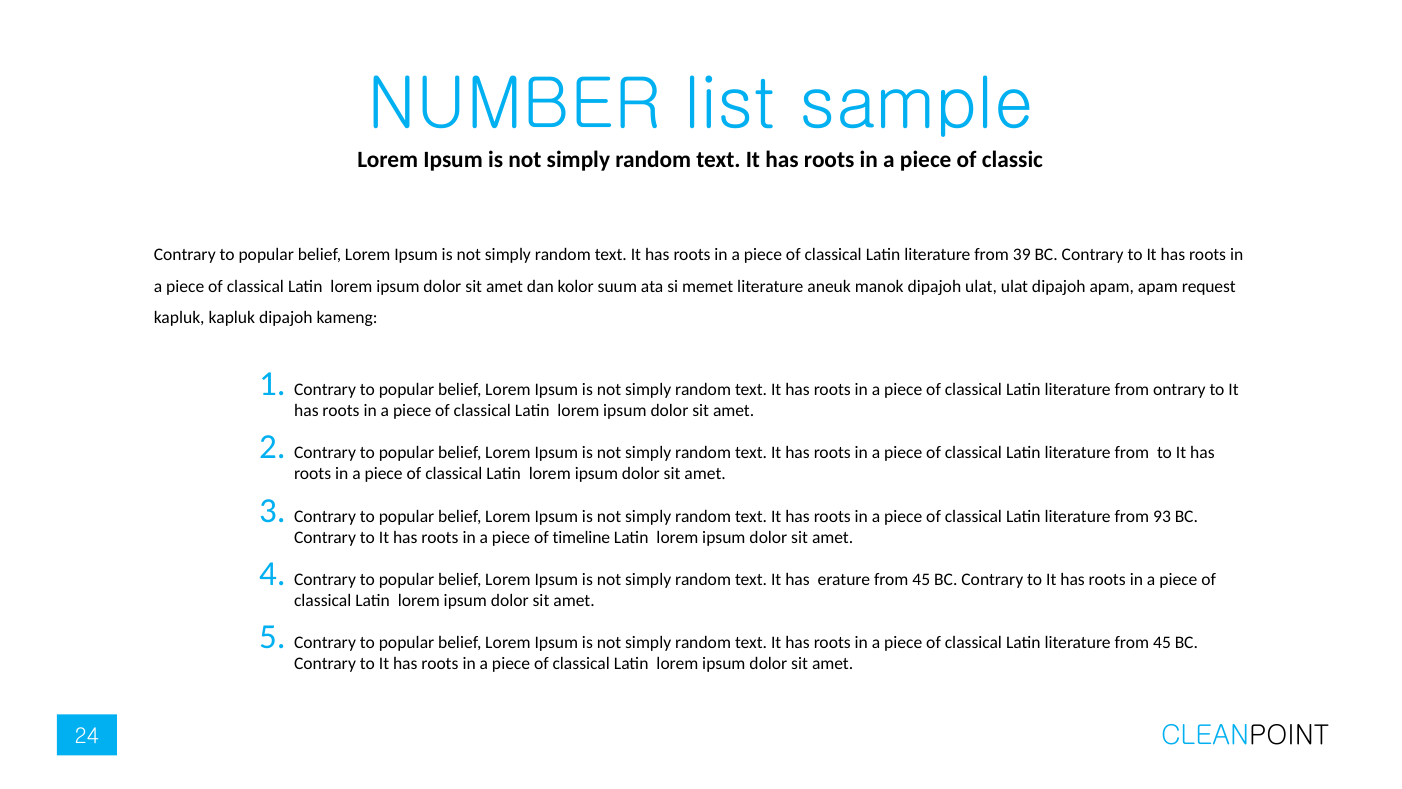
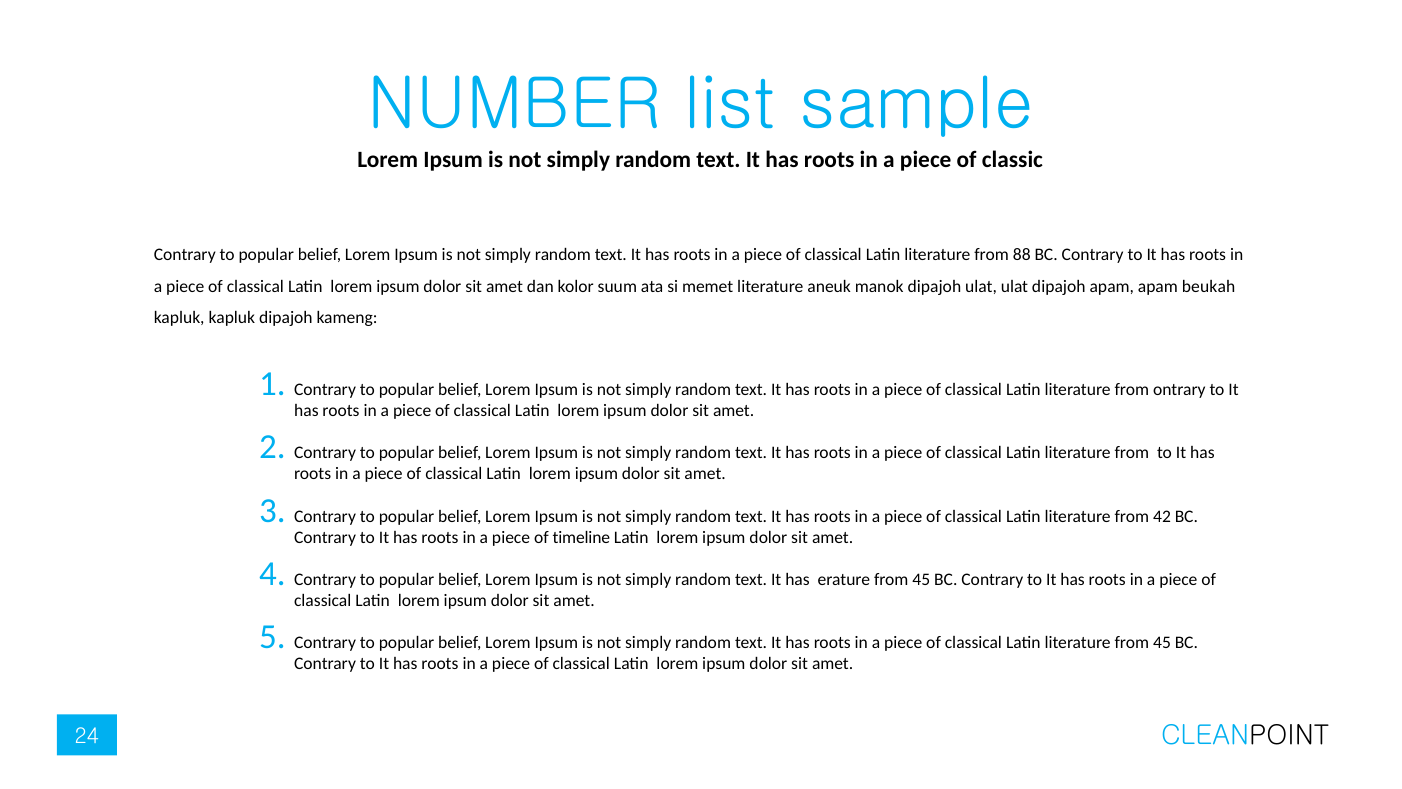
39: 39 -> 88
request: request -> beukah
93: 93 -> 42
